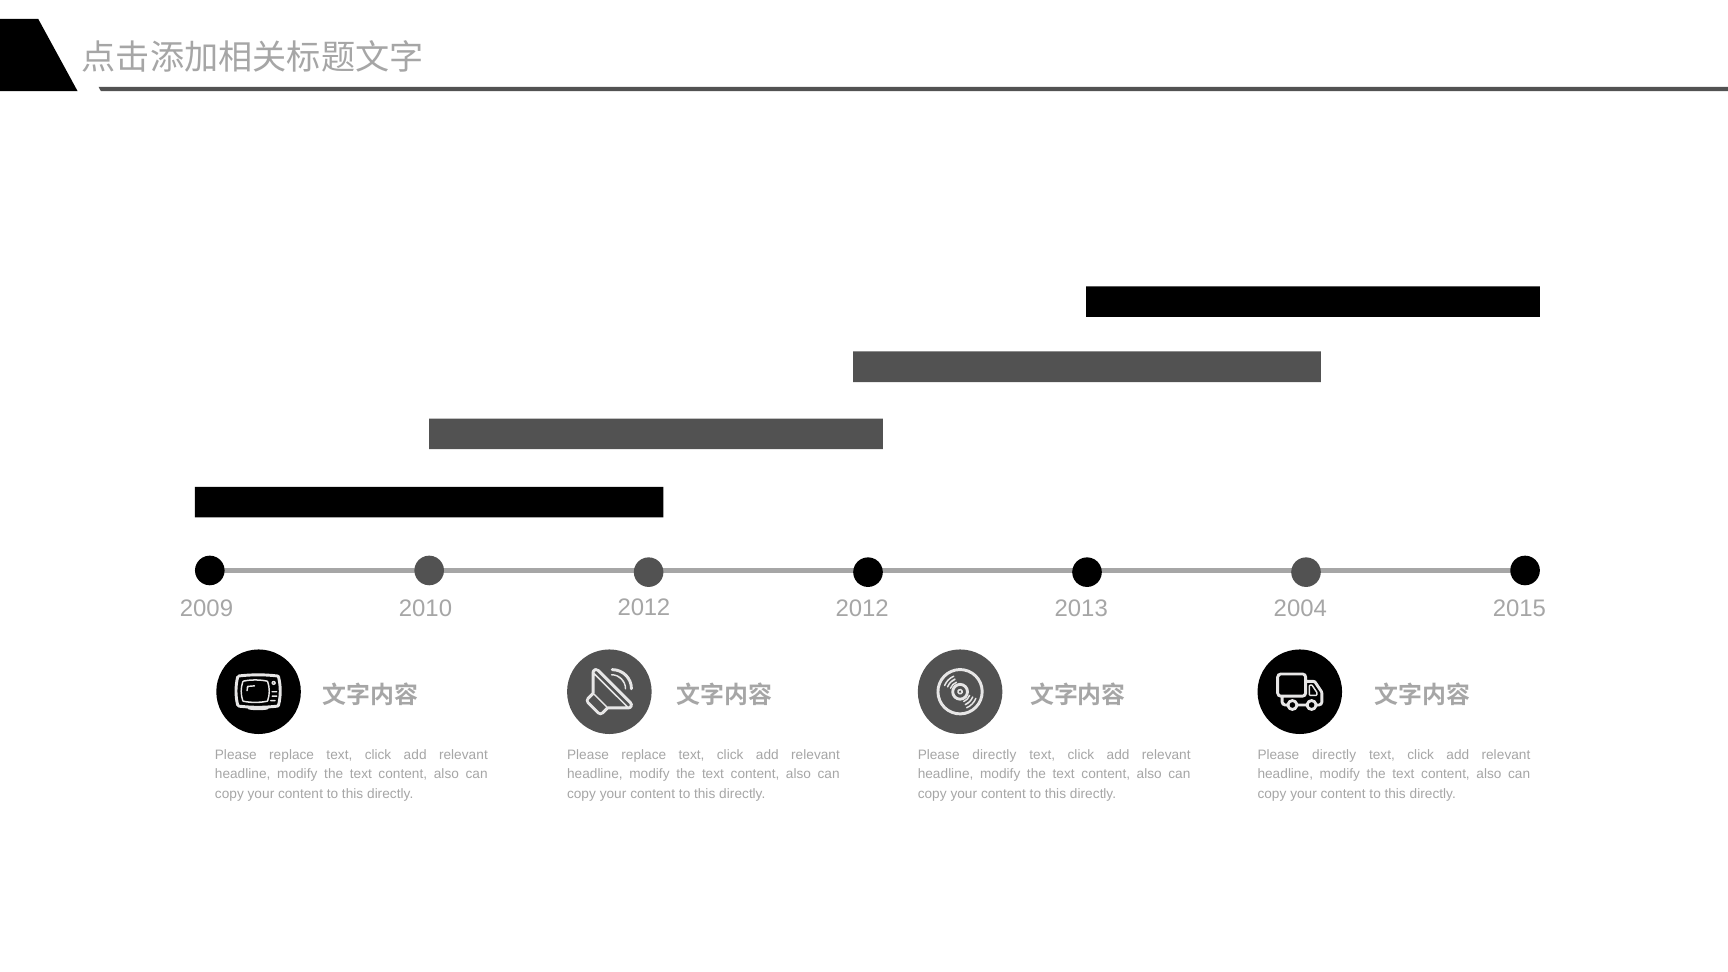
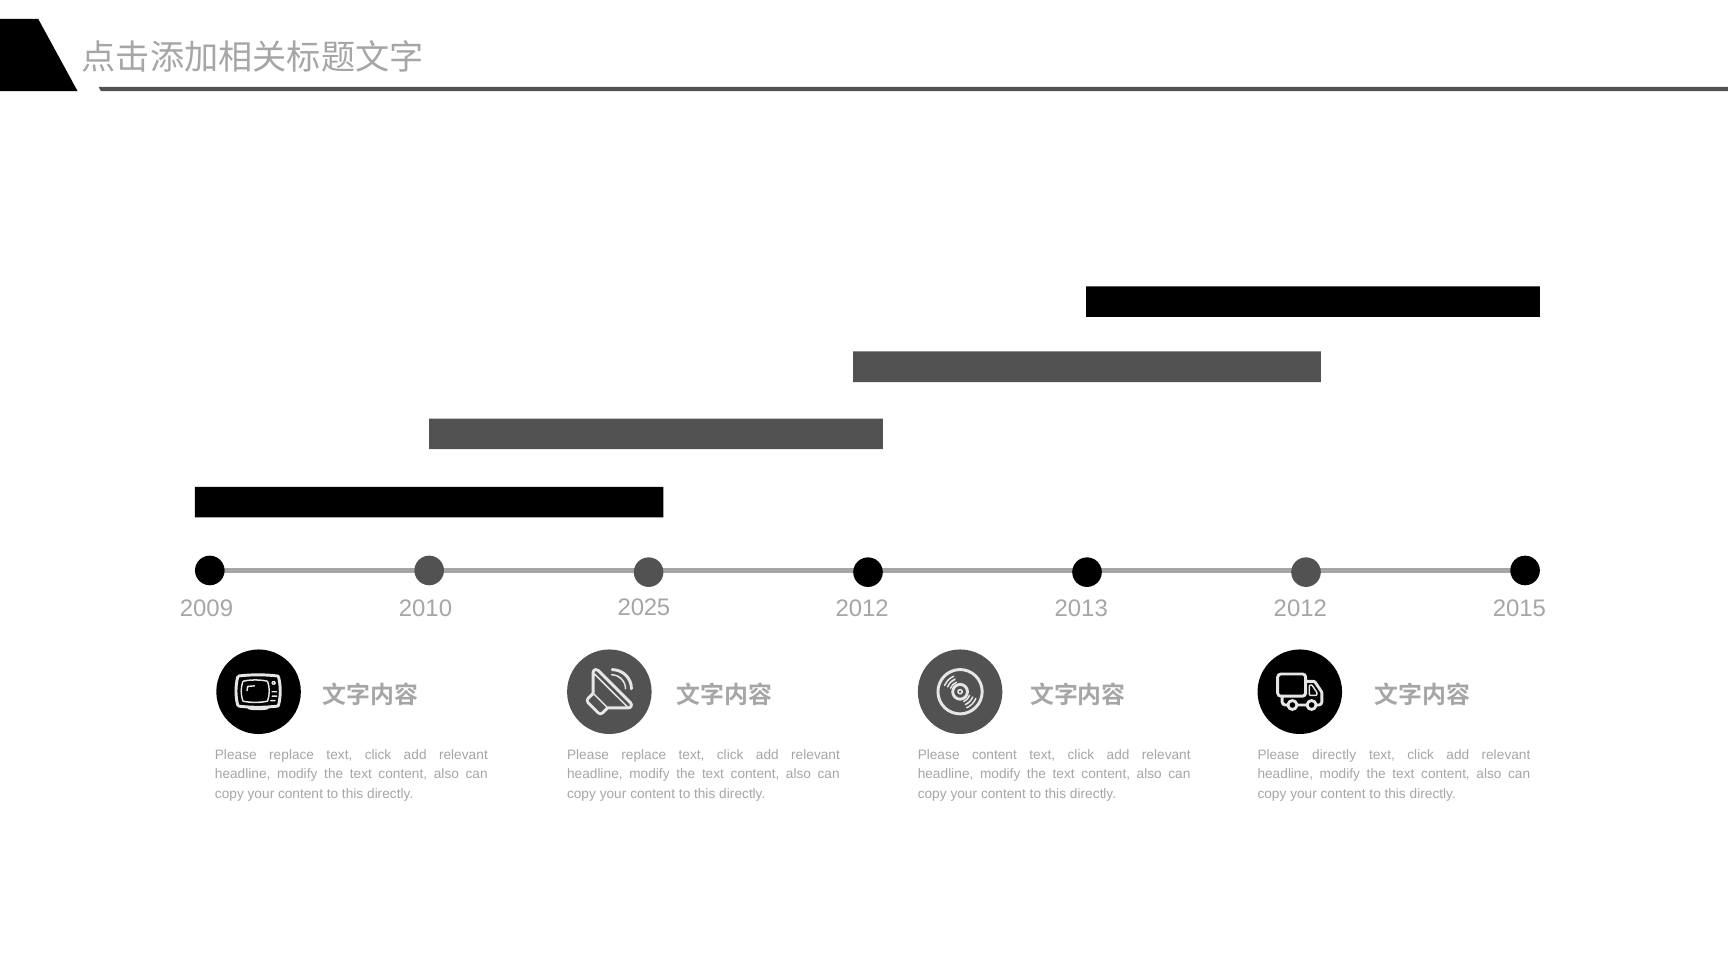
2012 at (644, 608): 2012 -> 2025
2004 at (1300, 609): 2004 -> 2012
directly at (994, 755): directly -> content
